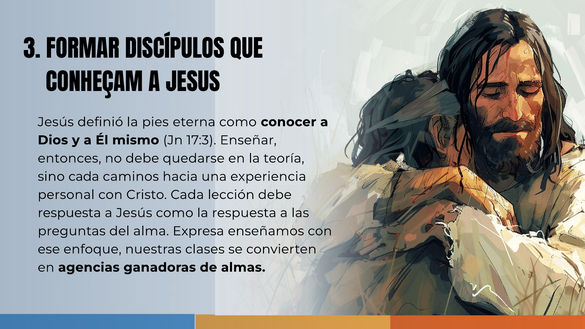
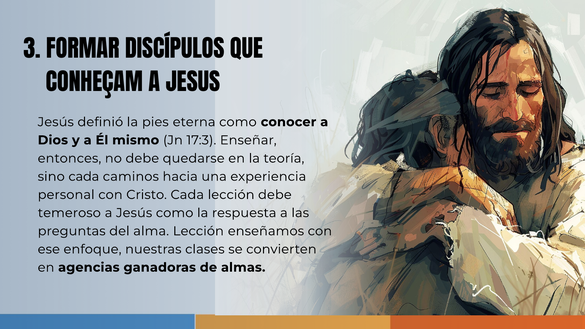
respuesta at (69, 213): respuesta -> temeroso
alma Expresa: Expresa -> Lección
